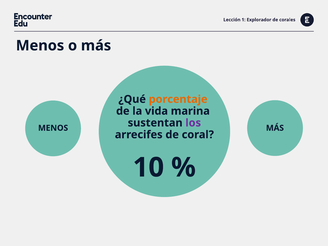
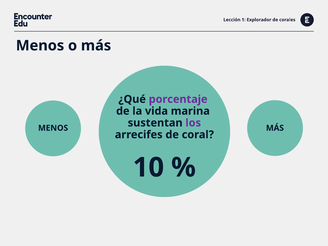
porcentaje colour: orange -> purple
